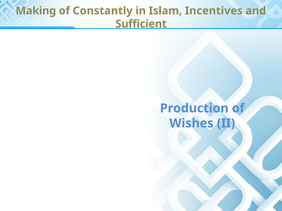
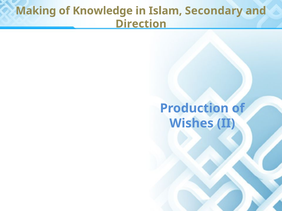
Constantly: Constantly -> Knowledge
Incentives: Incentives -> Secondary
Sufficient: Sufficient -> Direction
